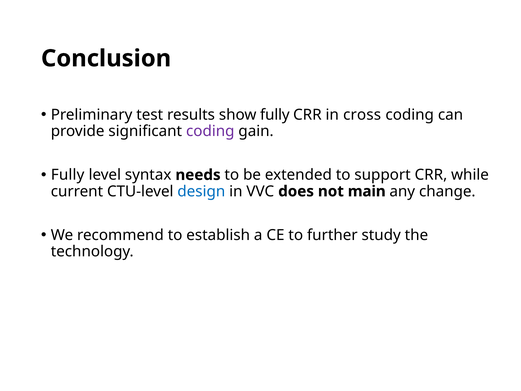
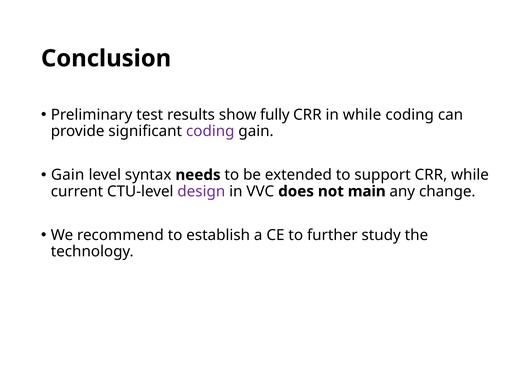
in cross: cross -> while
Fully at (68, 175): Fully -> Gain
design colour: blue -> purple
